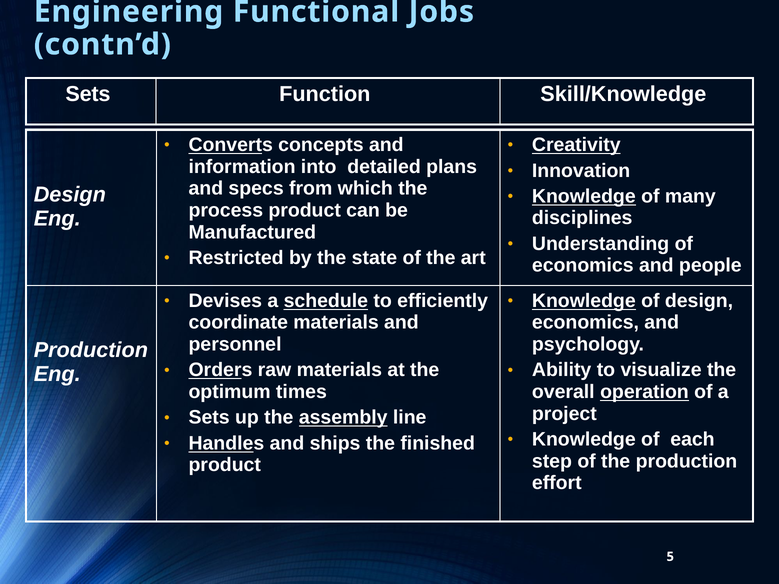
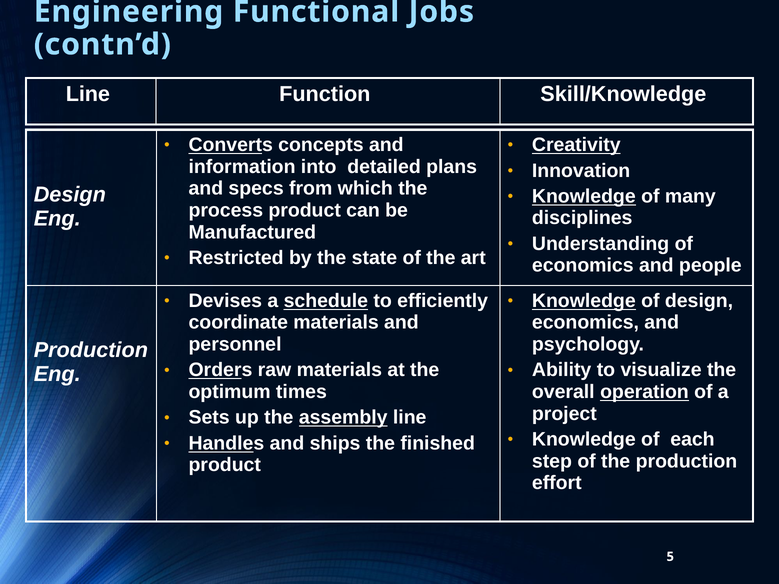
Sets at (88, 94): Sets -> Line
